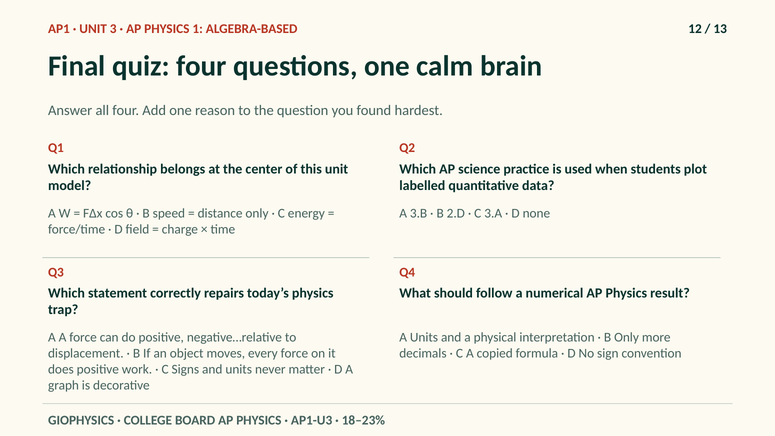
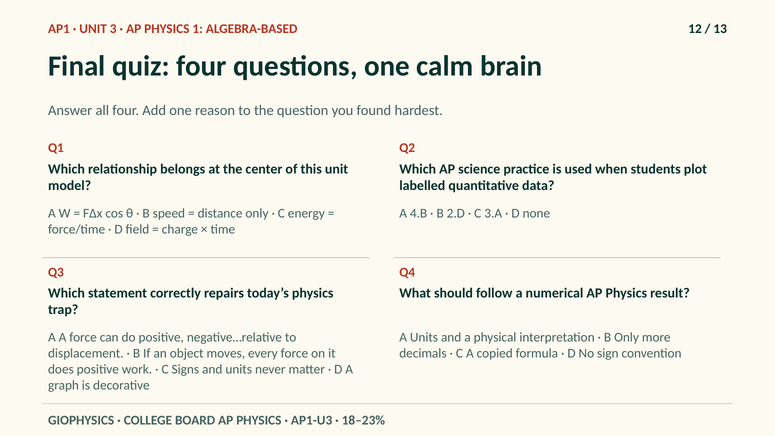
3.B: 3.B -> 4.B
